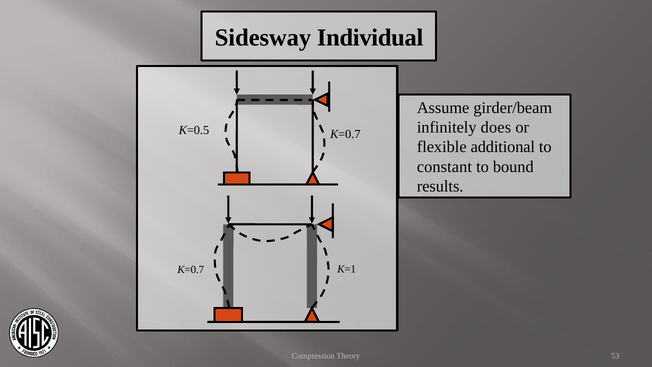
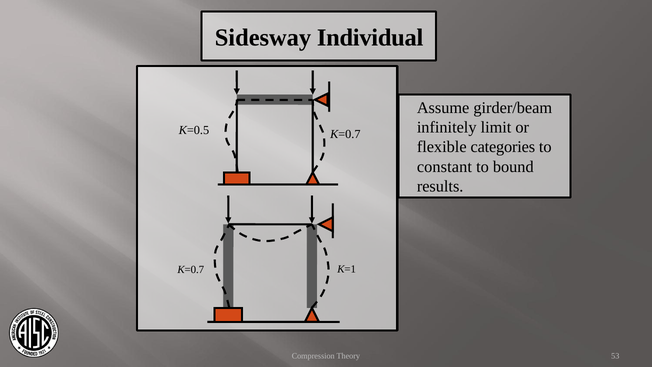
does: does -> limit
additional: additional -> categories
